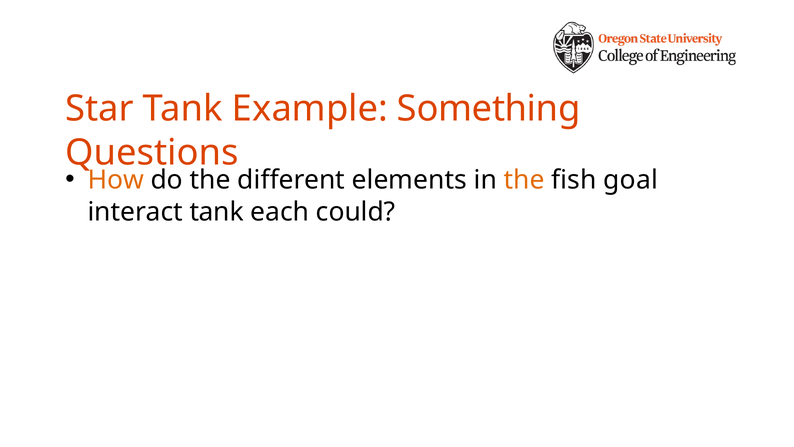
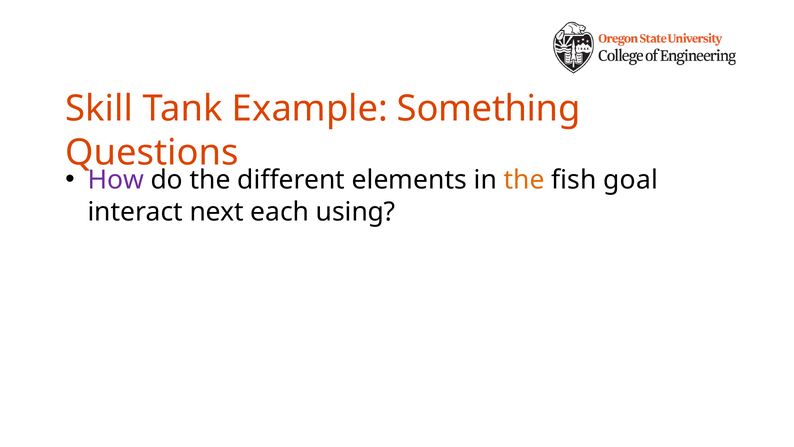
Star: Star -> Skill
How colour: orange -> purple
interact tank: tank -> next
could: could -> using
